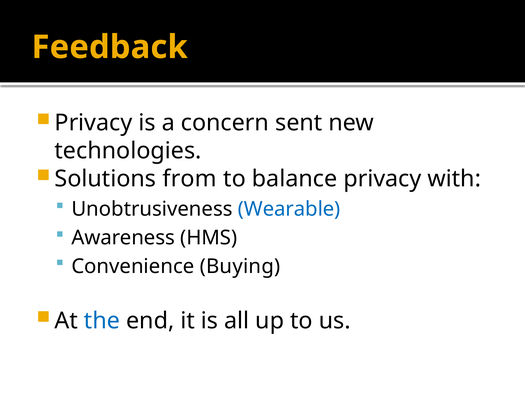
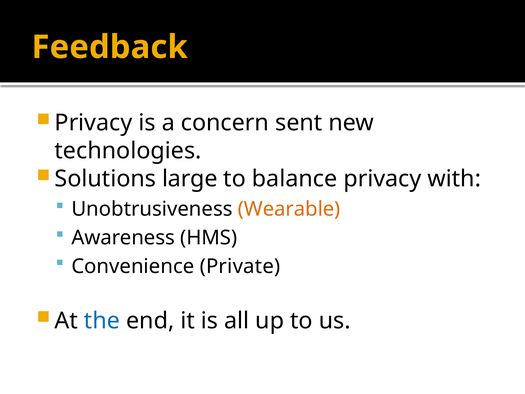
from: from -> large
Wearable colour: blue -> orange
Buying: Buying -> Private
